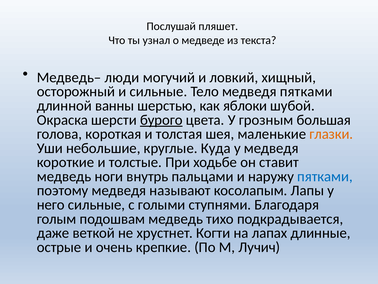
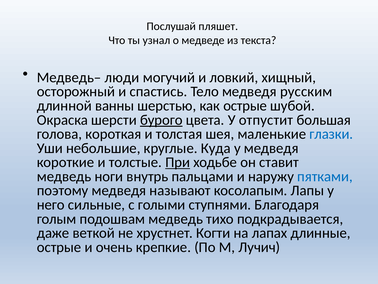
и сильные: сильные -> спастись
медведя пятками: пятками -> русским
как яблоки: яблоки -> острые
грозным: грозным -> отпустит
глазки colour: orange -> blue
При underline: none -> present
